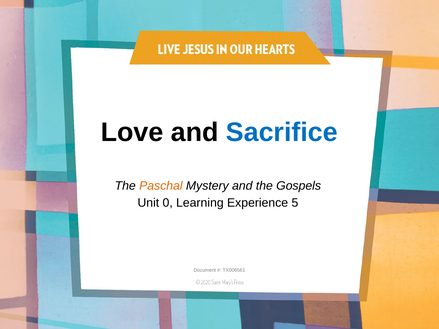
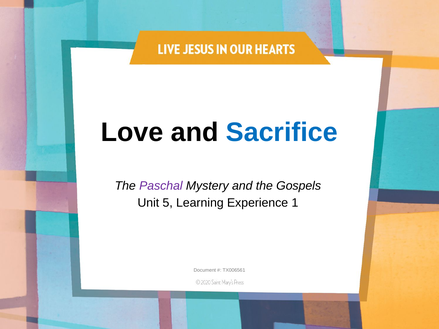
Paschal colour: orange -> purple
0: 0 -> 5
5: 5 -> 1
